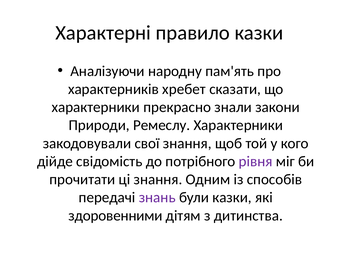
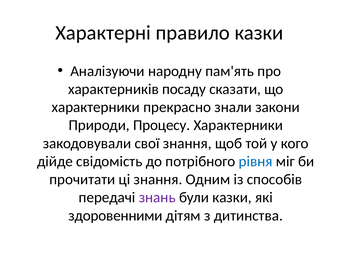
хребет: хребет -> посаду
Ремеслу: Ремеслу -> Процесу
рівня colour: purple -> blue
